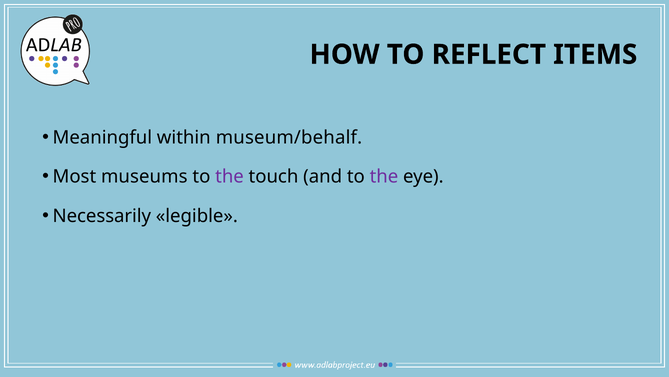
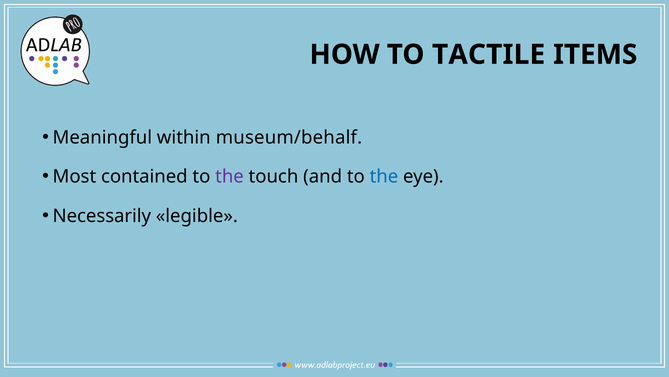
REFLECT: REFLECT -> TACTILE
museums: museums -> contained
the at (384, 177) colour: purple -> blue
